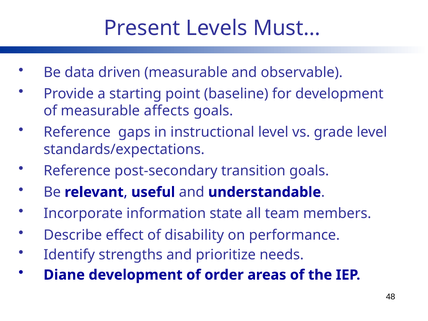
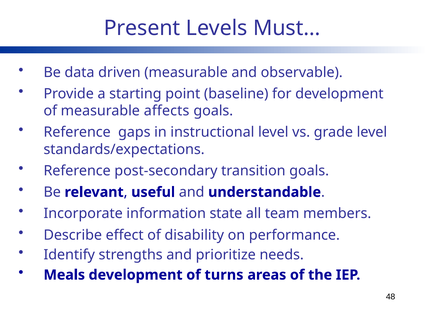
Diane: Diane -> Meals
order: order -> turns
